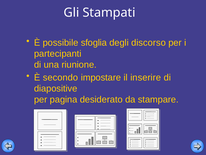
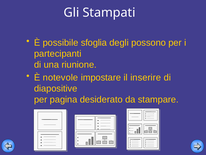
discorso: discorso -> possono
secondo: secondo -> notevole
